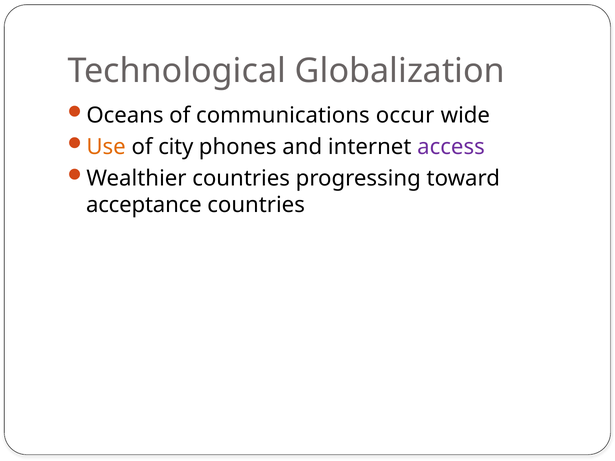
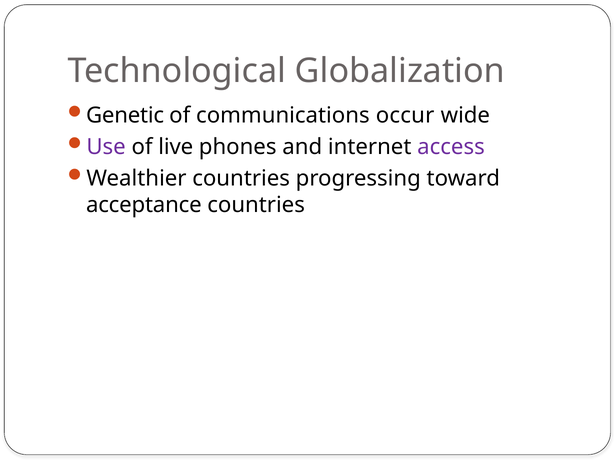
Oceans: Oceans -> Genetic
Use colour: orange -> purple
city: city -> live
